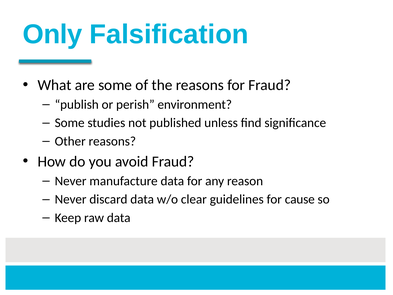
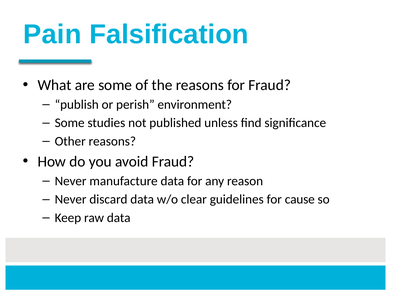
Only: Only -> Pain
